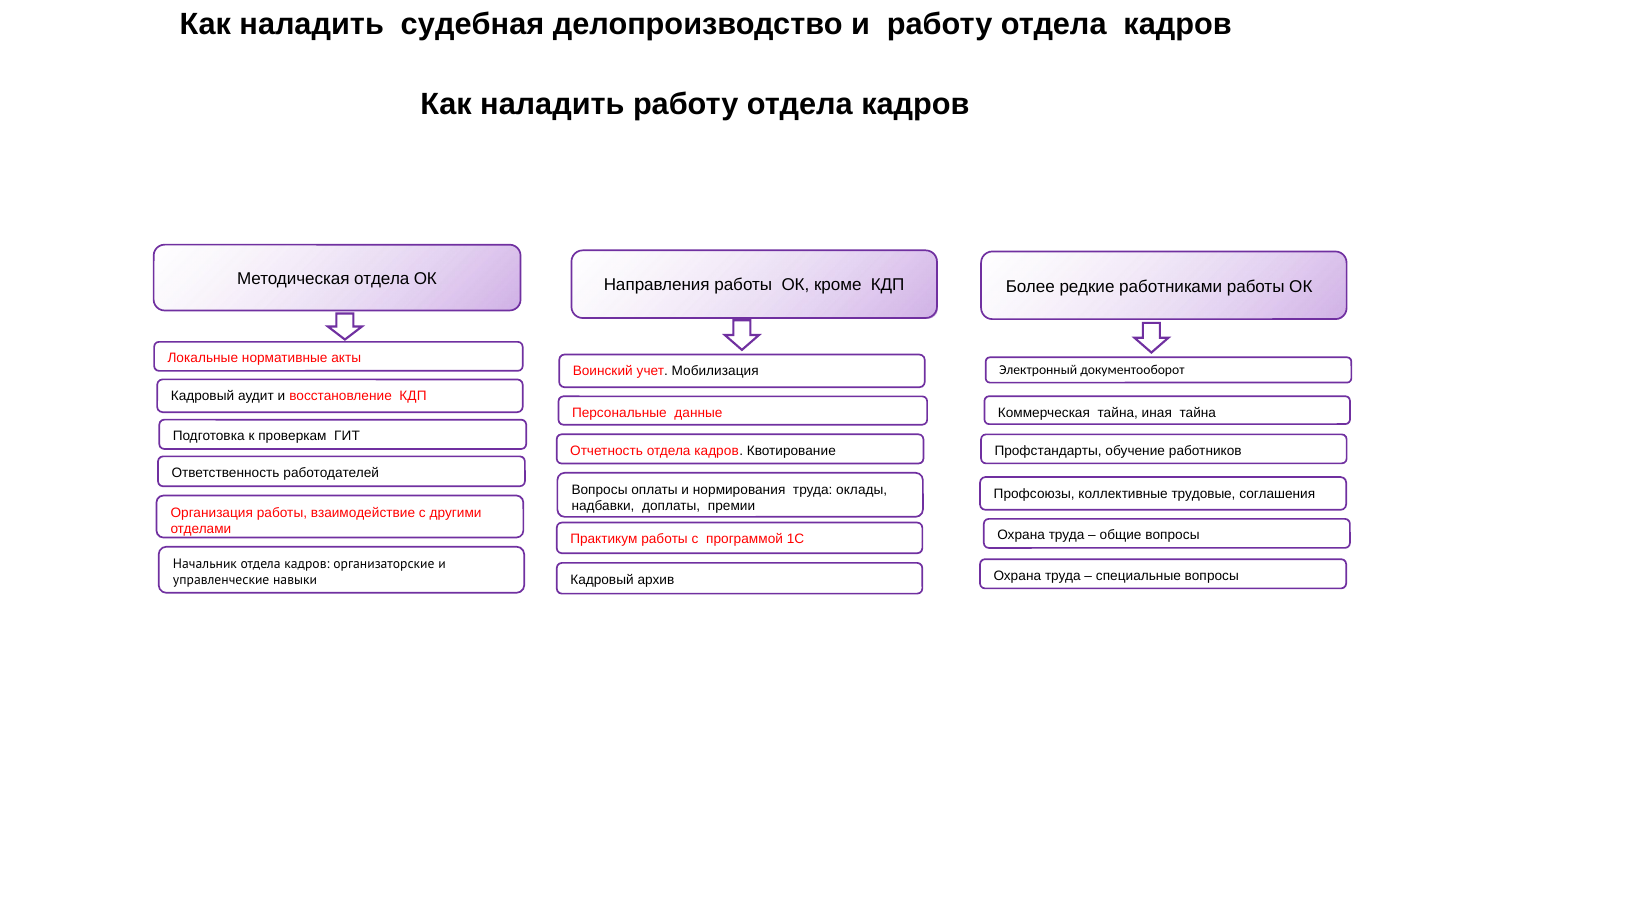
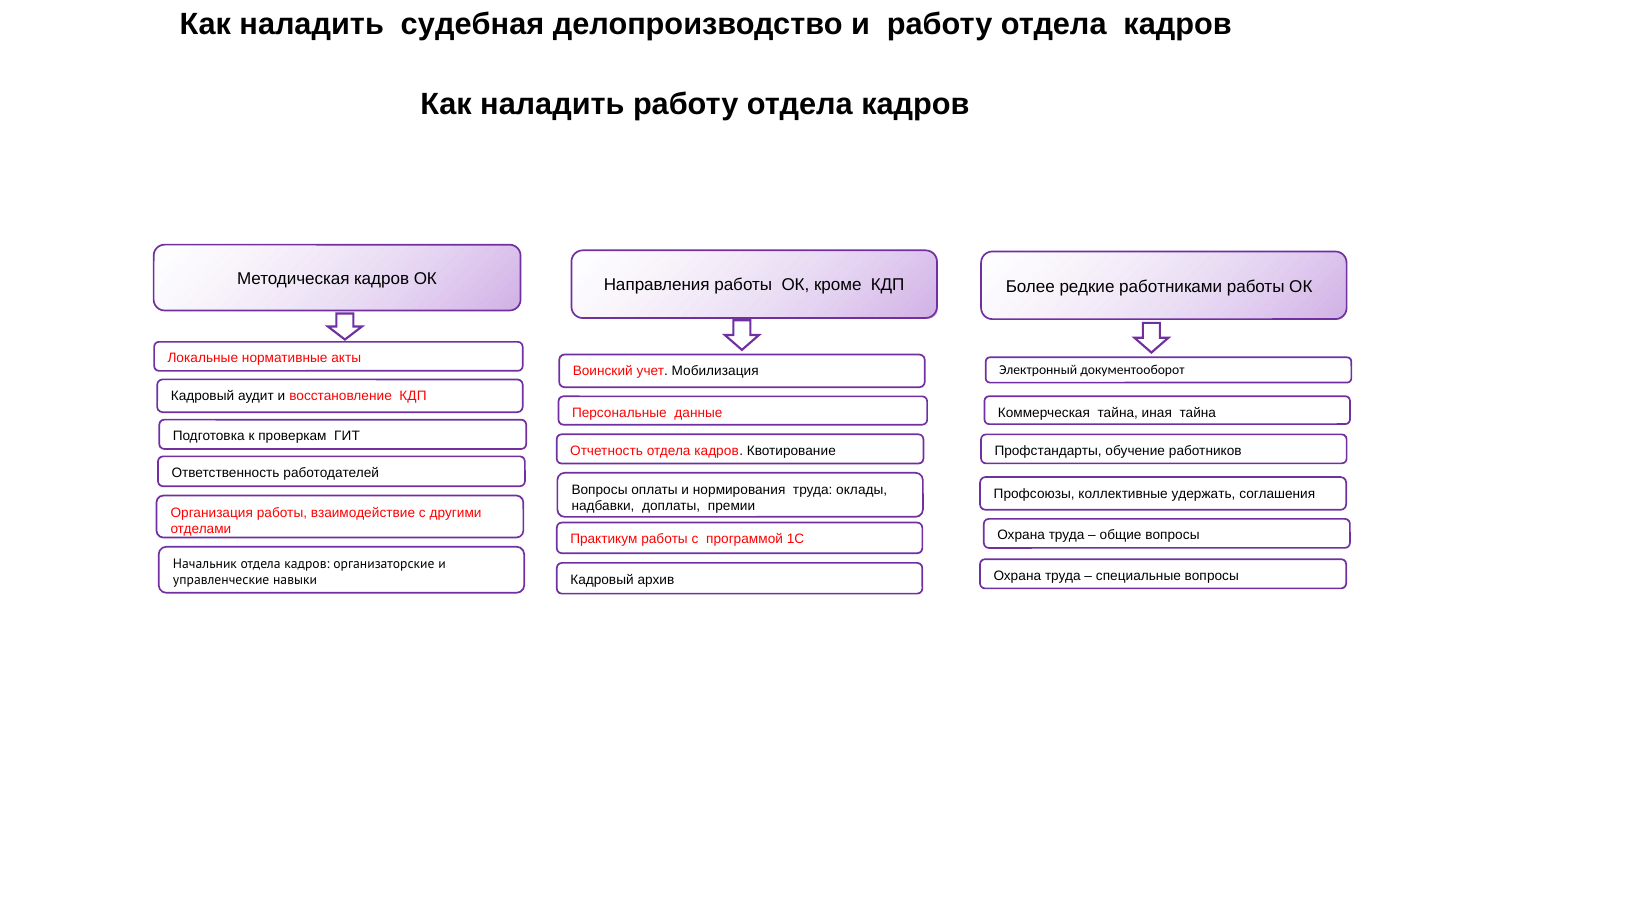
Методическая отдела: отдела -> кадров
трудовые: трудовые -> удержать
